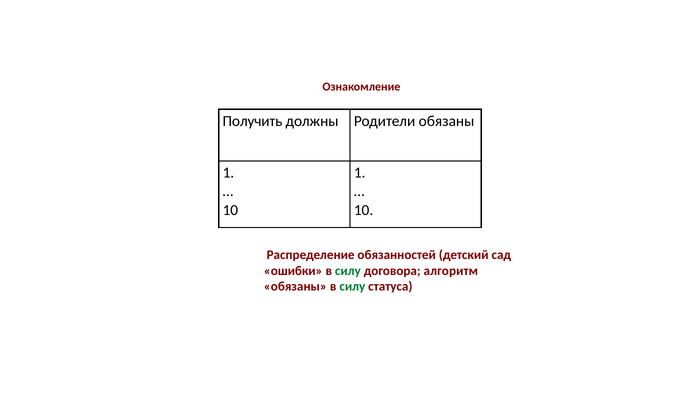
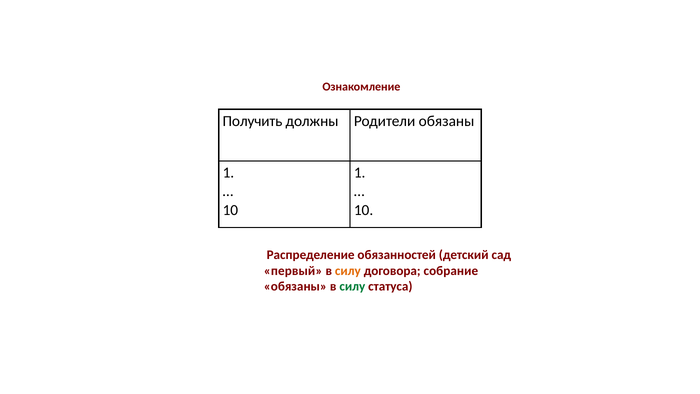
ошибки: ошибки -> первый
силу at (348, 271) colour: green -> orange
алгоритм: алгоритм -> собрание
